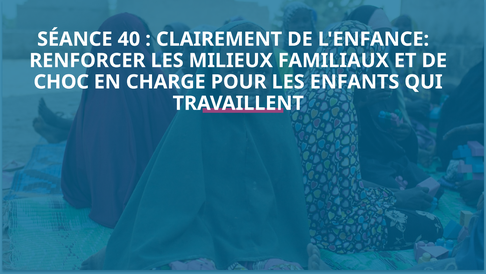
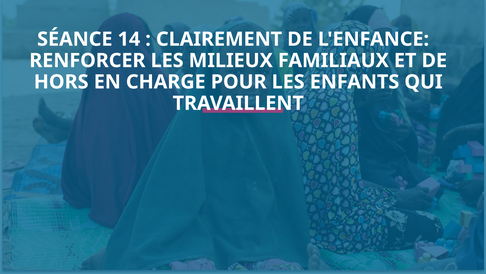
40: 40 -> 14
CHOC: CHOC -> HORS
